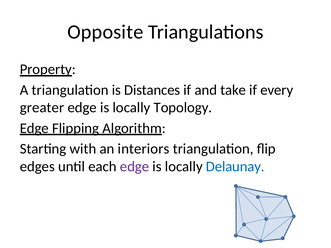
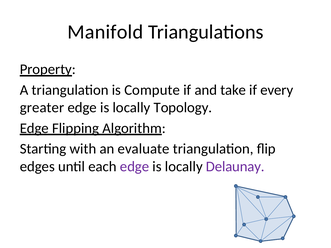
Opposite: Opposite -> Manifold
Distances: Distances -> Compute
interiors: interiors -> evaluate
Delaunay colour: blue -> purple
